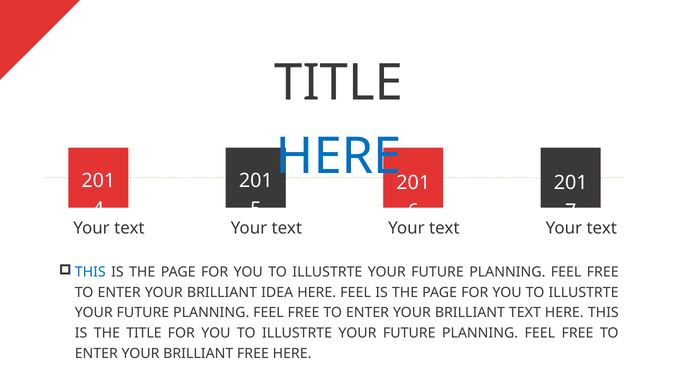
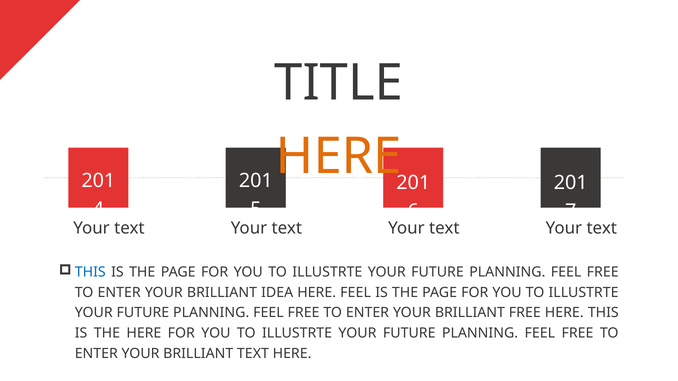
HERE at (339, 156) colour: blue -> orange
BRILLIANT TEXT: TEXT -> FREE
THE TITLE: TITLE -> HERE
BRILLIANT FREE: FREE -> TEXT
